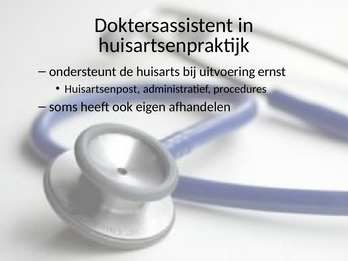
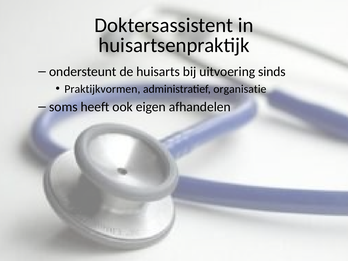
ernst: ernst -> sinds
Huisartsenpost: Huisartsenpost -> Praktijkvormen
procedures: procedures -> organisatie
